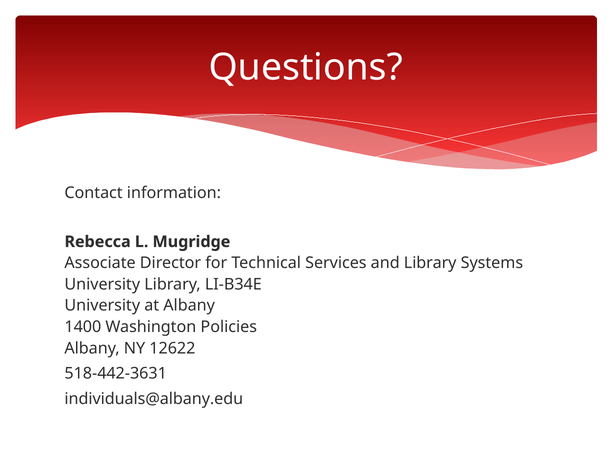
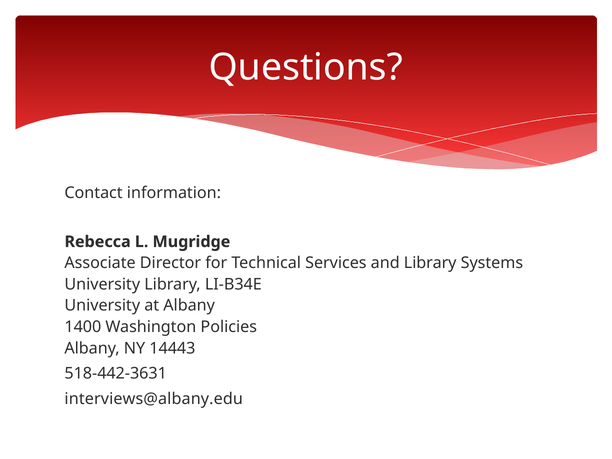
12622: 12622 -> 14443
individuals@albany.edu: individuals@albany.edu -> interviews@albany.edu
